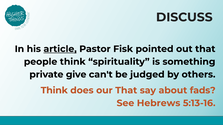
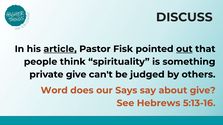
out underline: none -> present
Think at (54, 91): Think -> Word
our That: That -> Says
about fads: fads -> give
